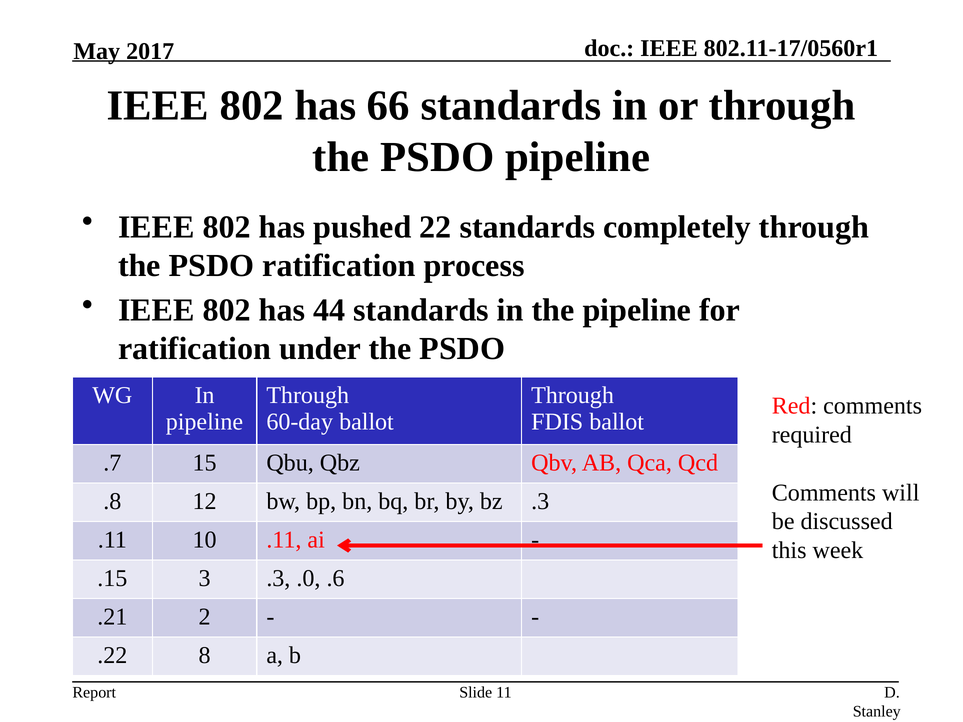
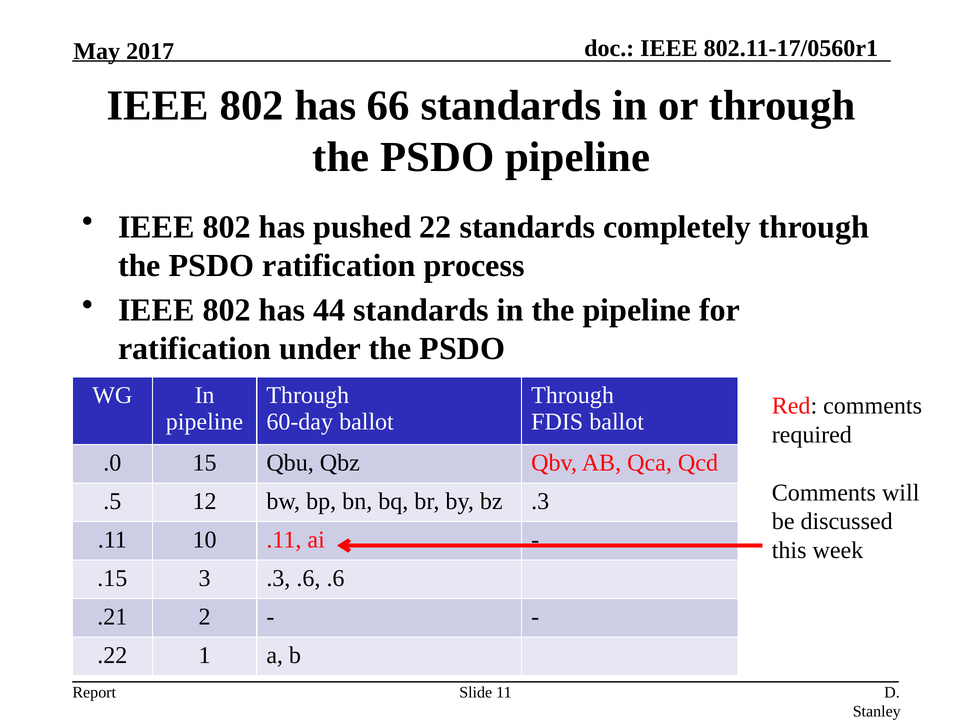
.7: .7 -> .0
.8: .8 -> .5
.3 .0: .0 -> .6
8: 8 -> 1
